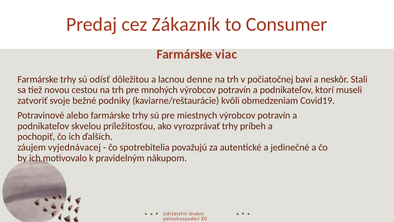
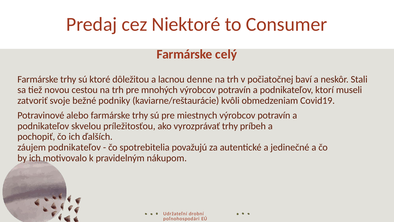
Zákazník: Zákazník -> Niektoré
viac: viac -> celý
odísť: odísť -> ktoré
záujem vyjednávacej: vyjednávacej -> podnikateľov
